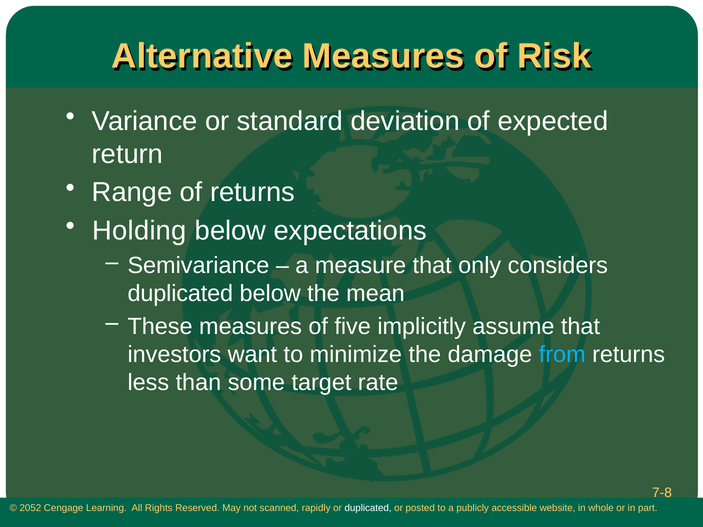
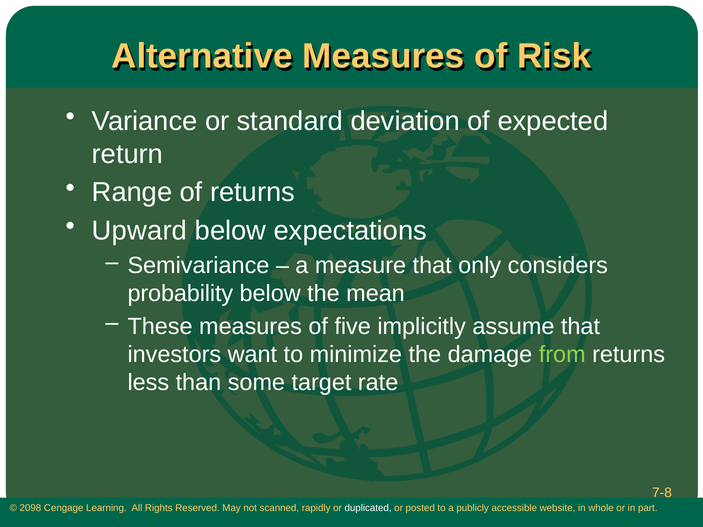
Holding: Holding -> Upward
duplicated at (180, 294): duplicated -> probability
from colour: light blue -> light green
2052: 2052 -> 2098
